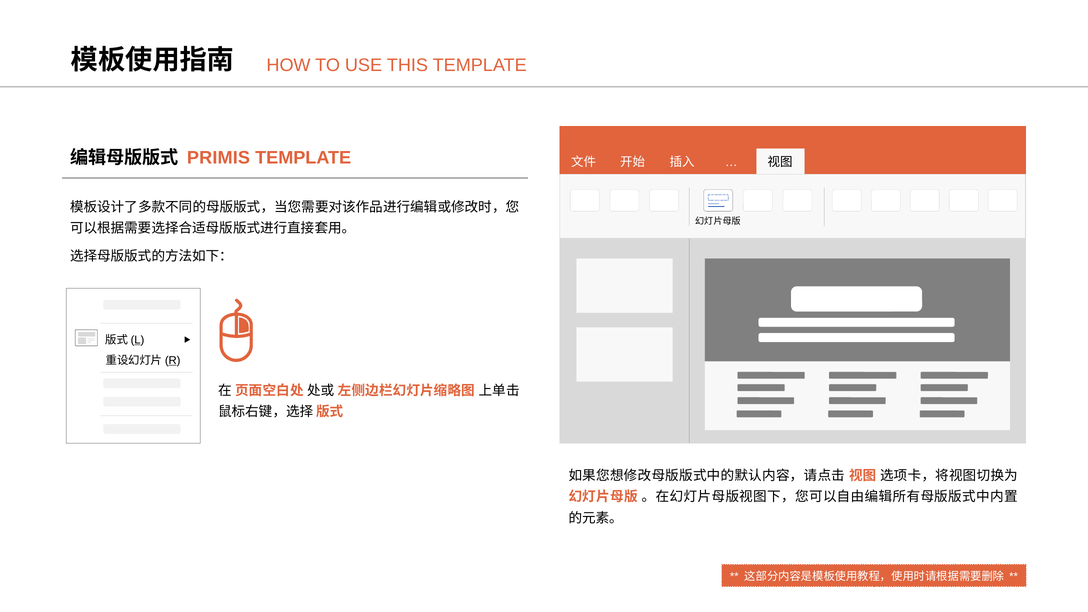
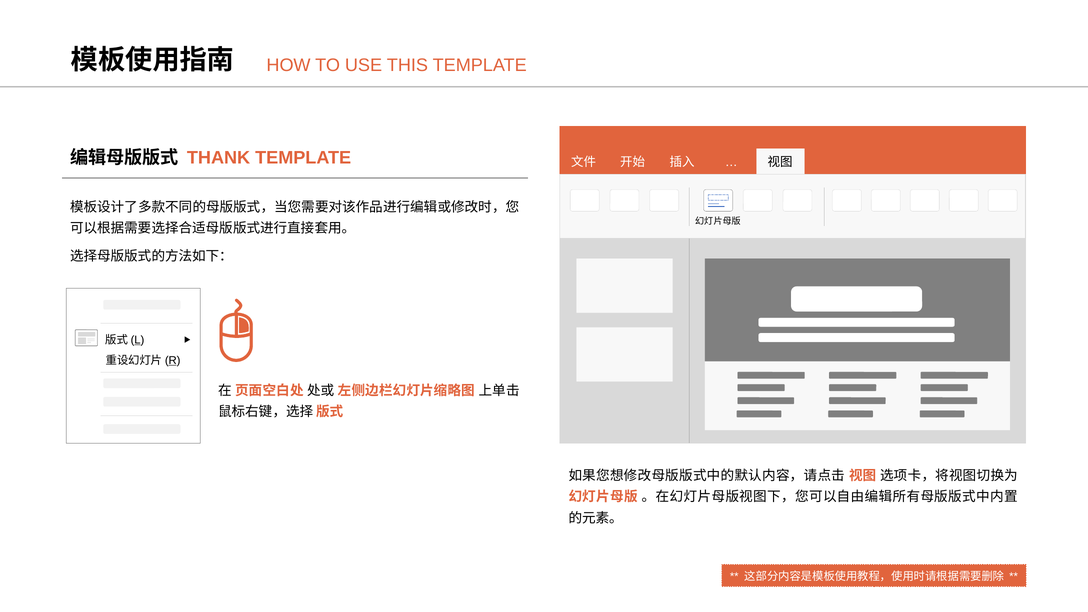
PRIMIS: PRIMIS -> THANK
